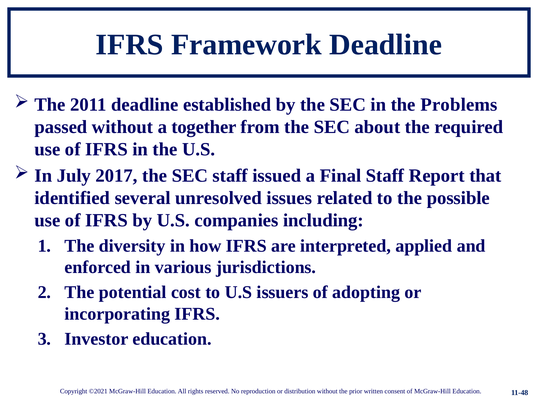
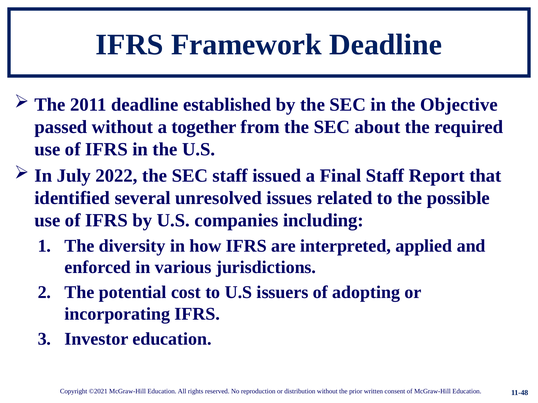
Problems: Problems -> Objective
2017: 2017 -> 2022
